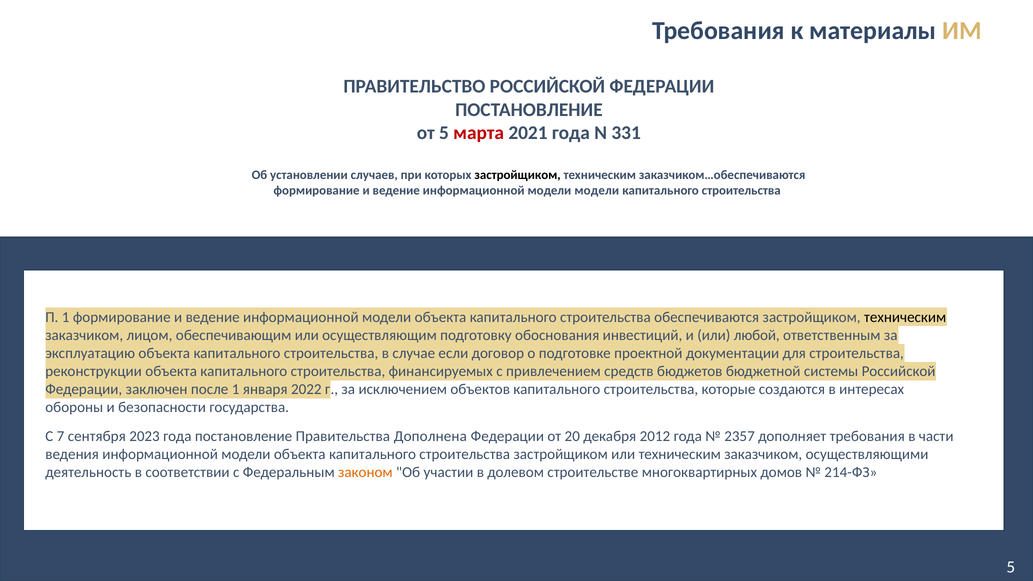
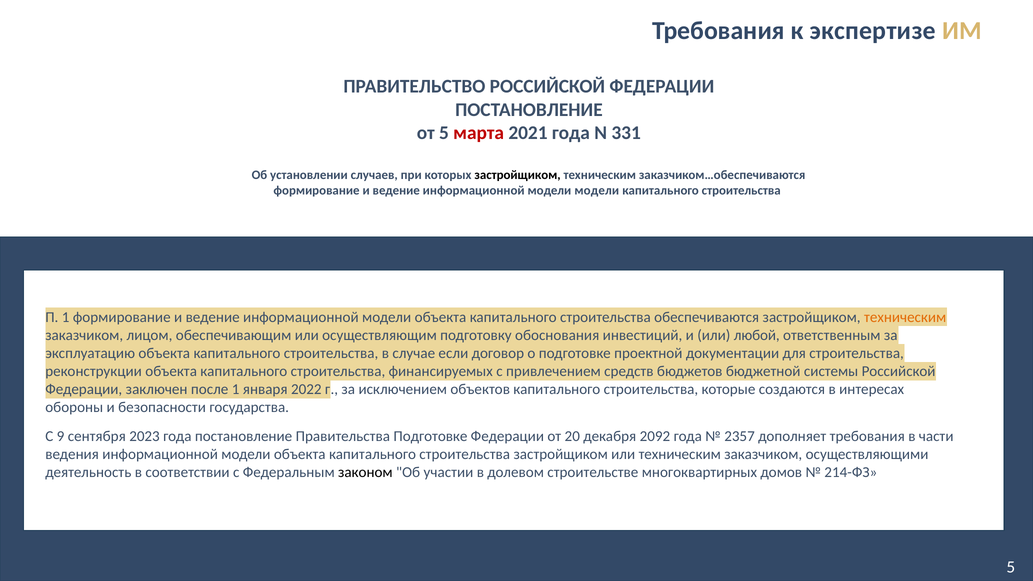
материалы: материалы -> экспертизе
техническим at (905, 317) colour: black -> orange
7: 7 -> 9
Правительства Дополнена: Дополнена -> Подготовке
2012: 2012 -> 2092
законом colour: orange -> black
